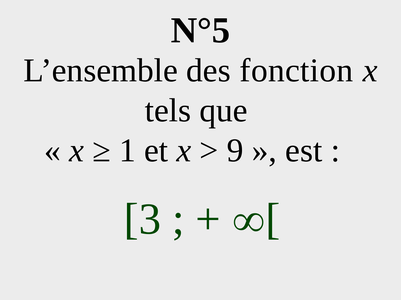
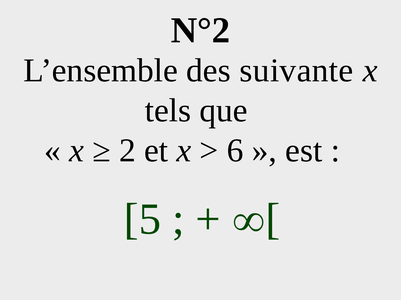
N°5: N°5 -> N°2
fonction: fonction -> suivante
1: 1 -> 2
9: 9 -> 6
3: 3 -> 5
